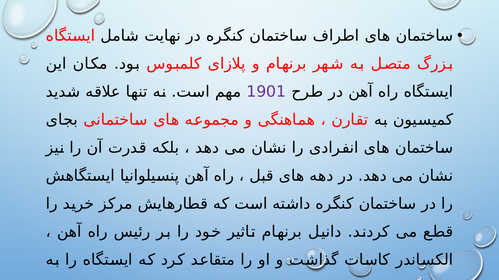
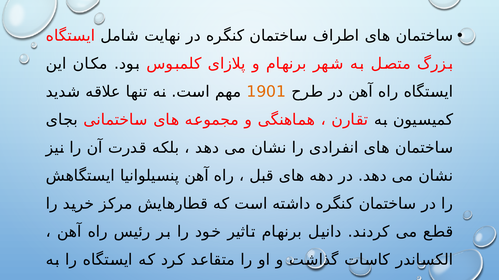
1901 colour: purple -> orange
